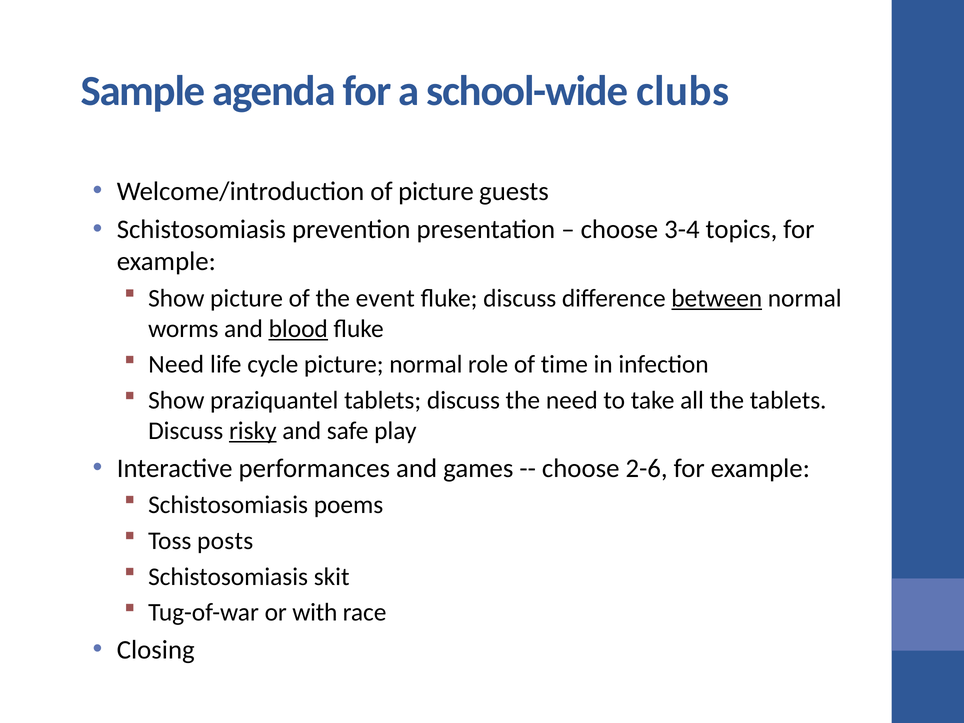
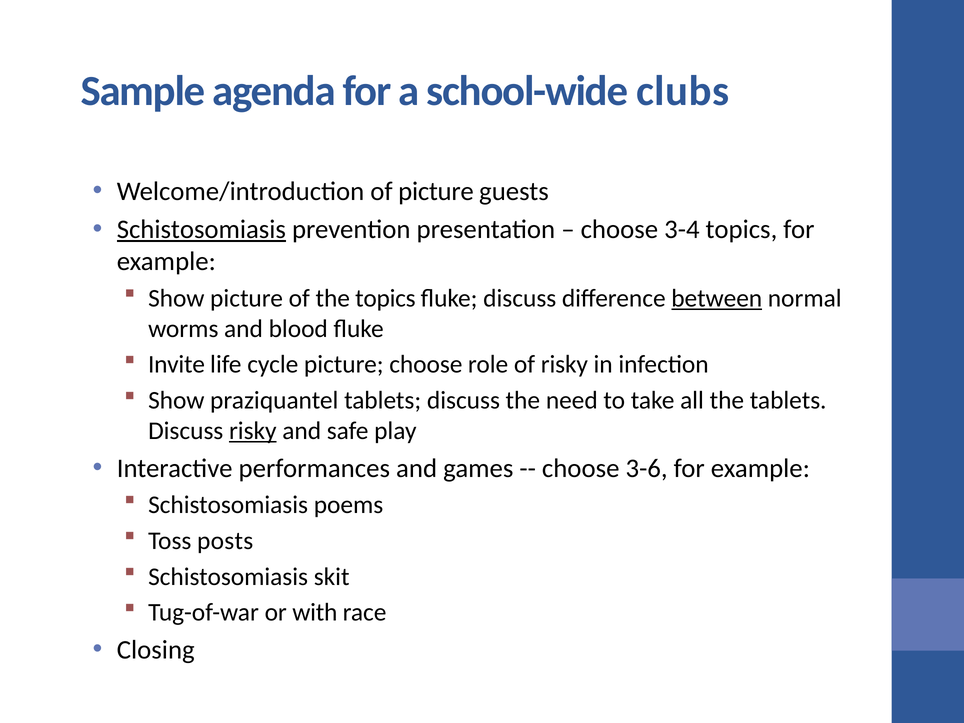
Schistosomiasis at (201, 230) underline: none -> present
the event: event -> topics
blood underline: present -> none
Need at (176, 365): Need -> Invite
picture normal: normal -> choose
of time: time -> risky
2-6: 2-6 -> 3-6
